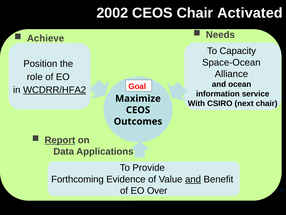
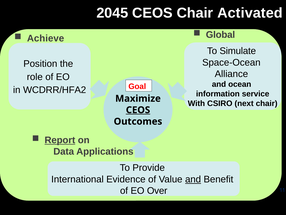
2002: 2002 -> 2045
Needs: Needs -> Global
Capacity: Capacity -> Simulate
WCDRR/HFA2 underline: present -> none
CEOS at (138, 110) underline: none -> present
Forthcoming: Forthcoming -> International
